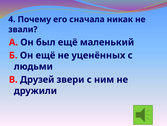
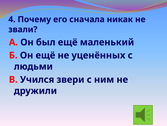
Друзей: Друзей -> Учился
